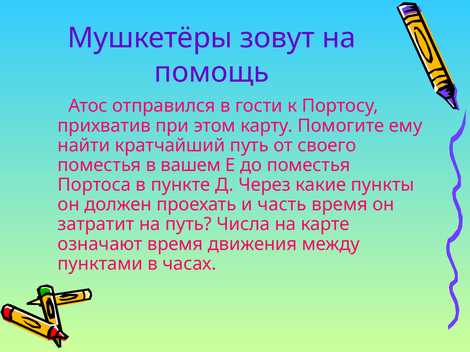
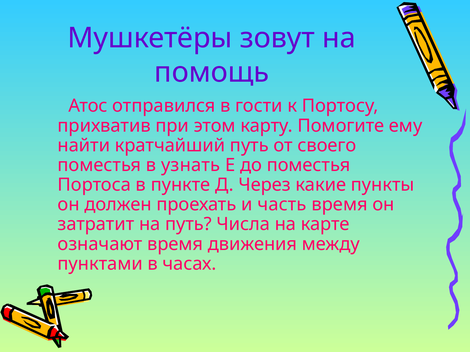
вашем: вашем -> узнать
